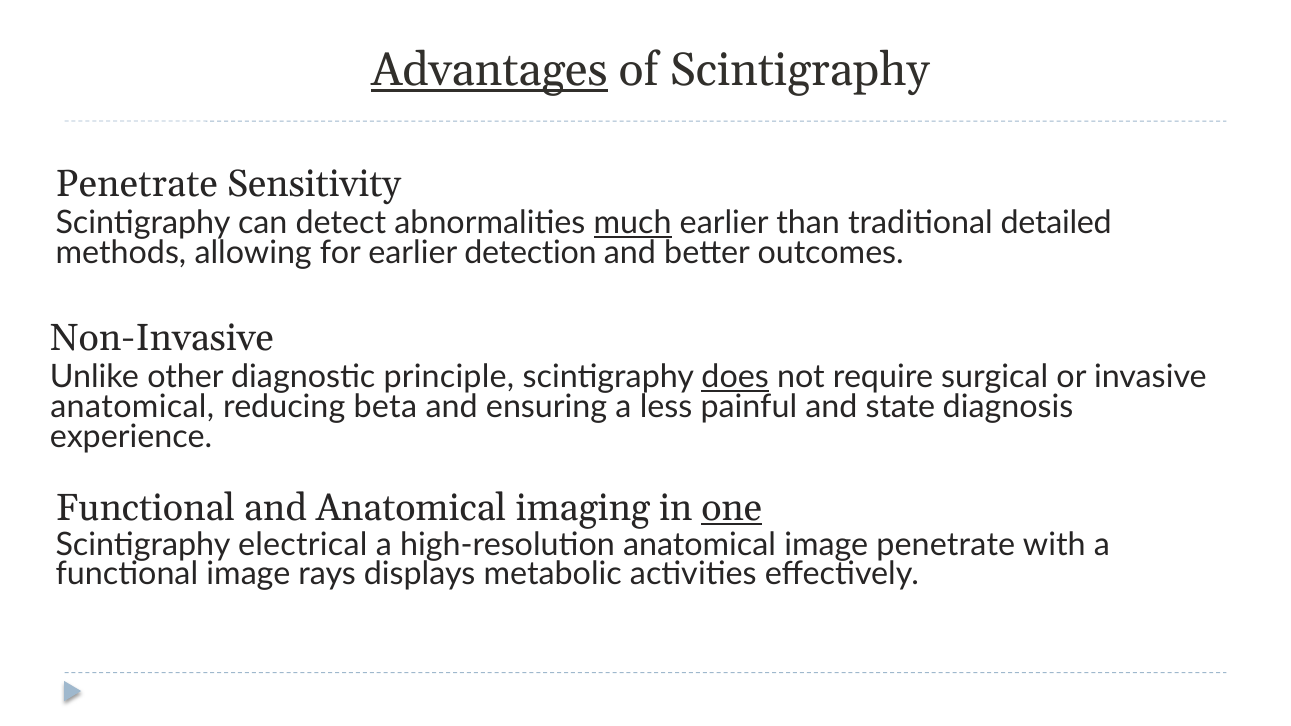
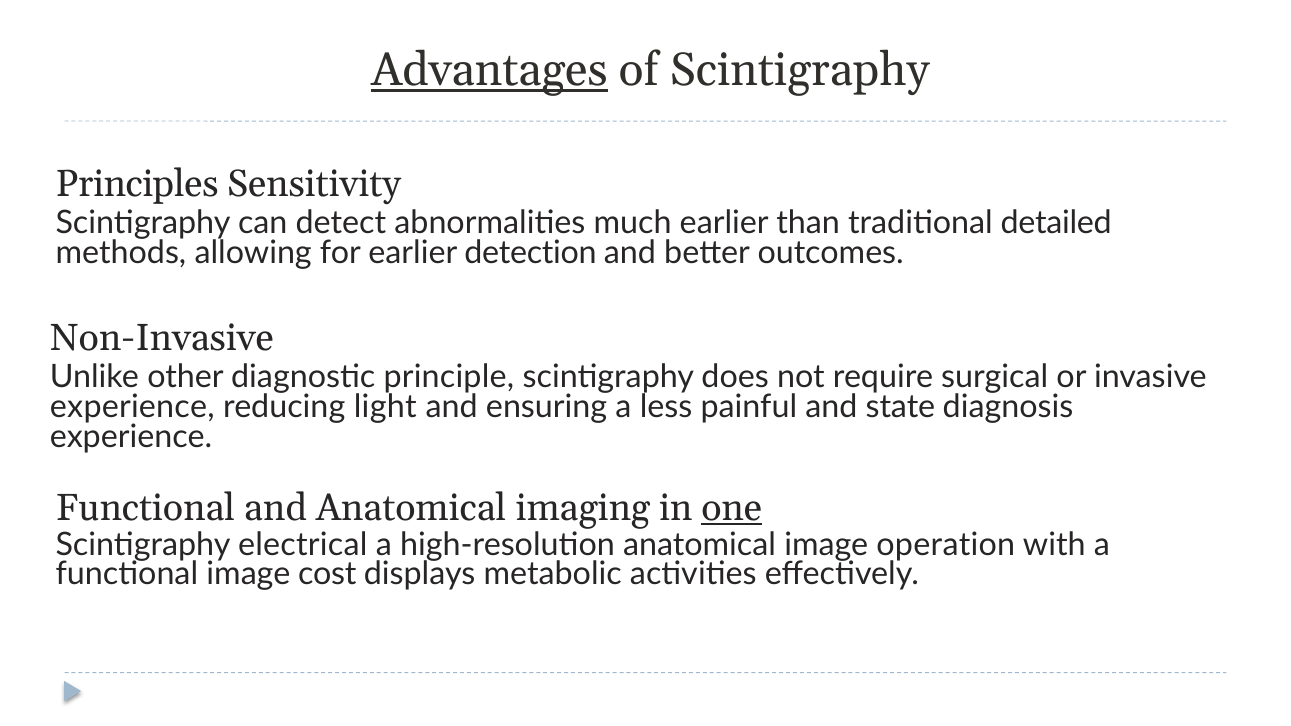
Penetrate at (137, 184): Penetrate -> Principles
much underline: present -> none
does underline: present -> none
anatomical at (132, 407): anatomical -> experience
beta: beta -> light
image penetrate: penetrate -> operation
rays: rays -> cost
